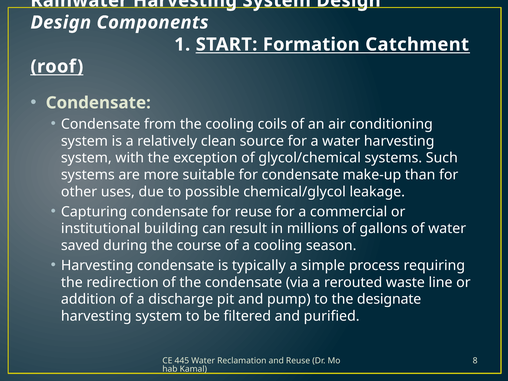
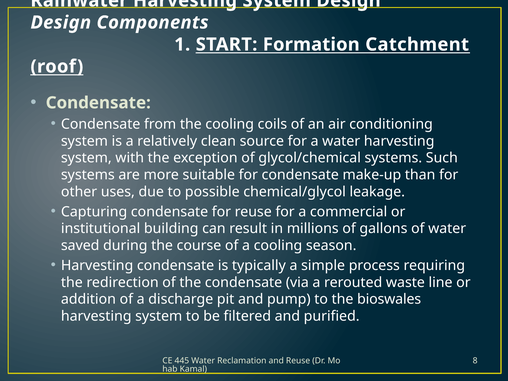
designate: designate -> bioswales
